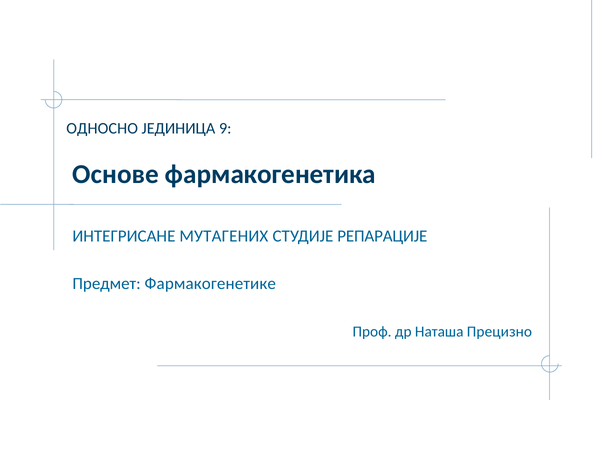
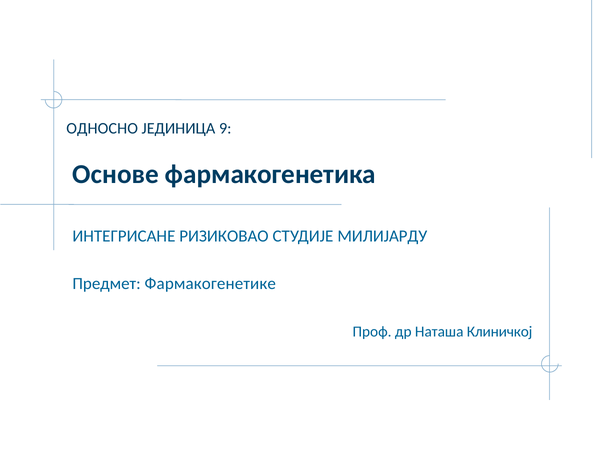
МУТАГЕНИХ: МУТАГЕНИХ -> РИЗИКОВАО
РЕПАРАЦИЈЕ: РЕПАРАЦИЈЕ -> МИЛИЈАРДУ
Прецизно: Прецизно -> Клиничкој
